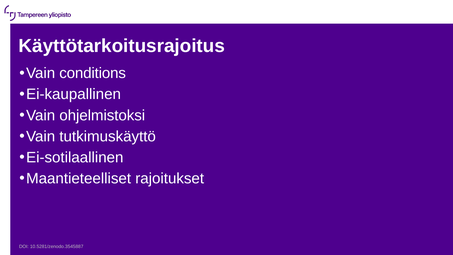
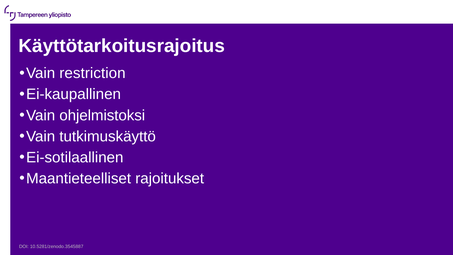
conditions: conditions -> restriction
